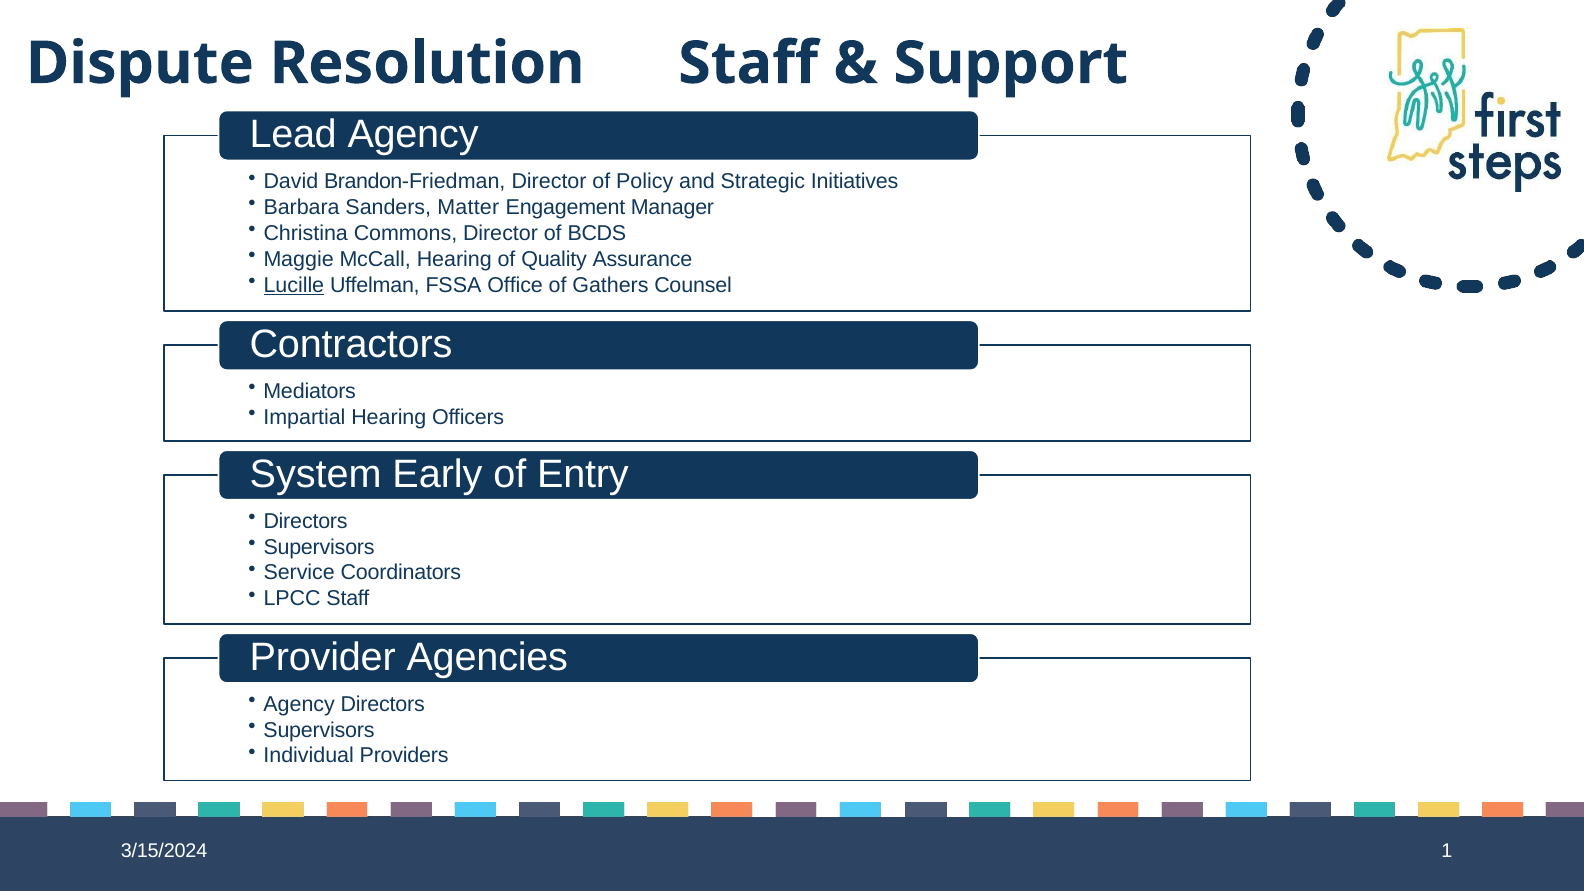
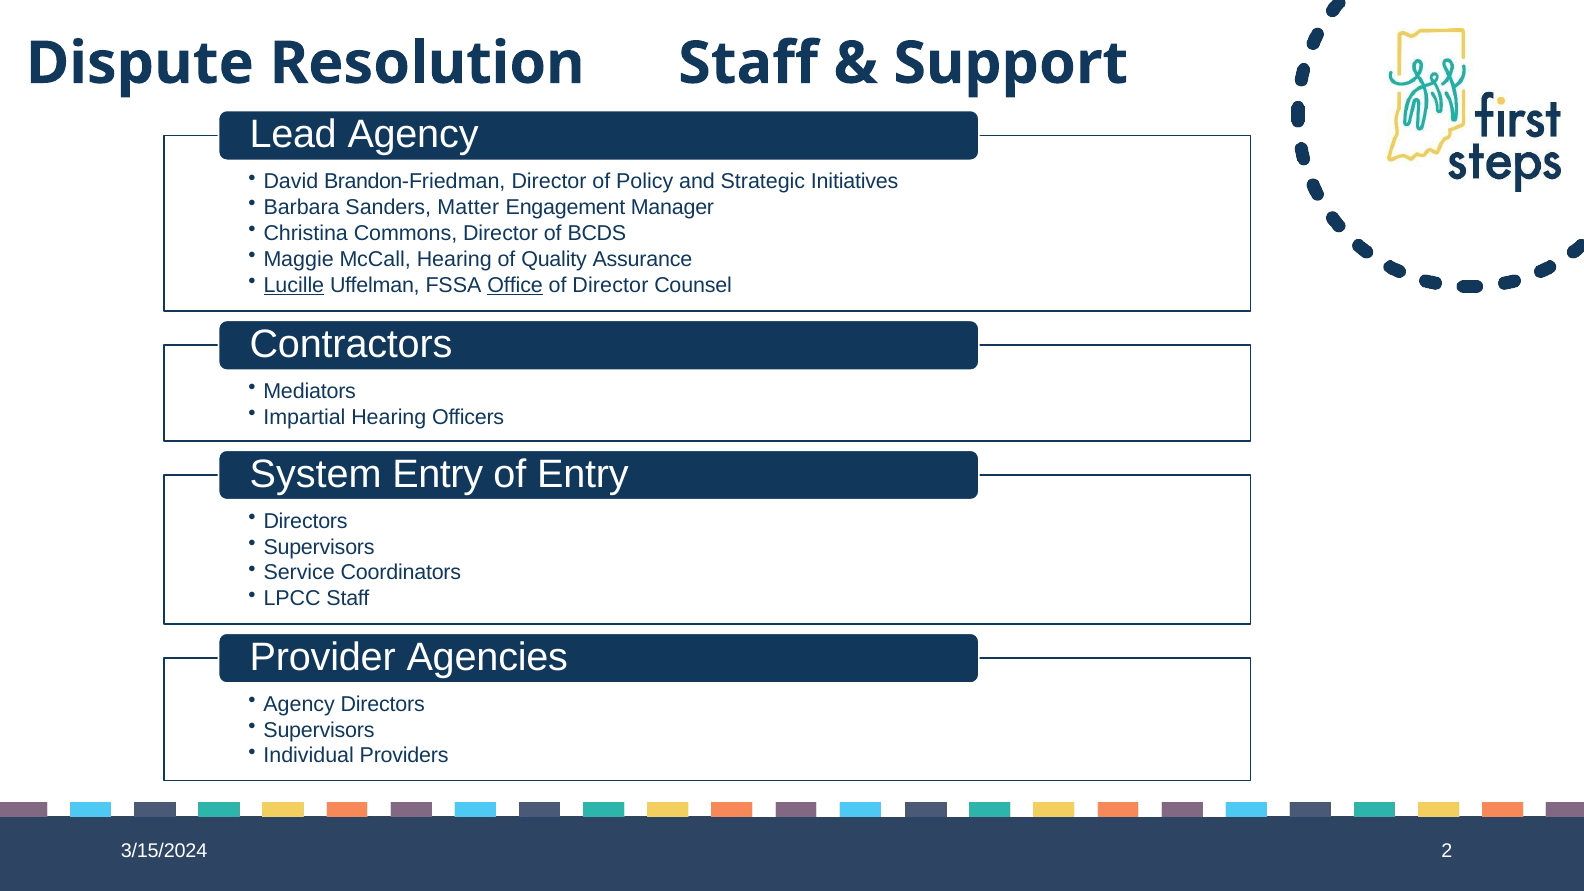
Office underline: none -> present
of Gathers: Gathers -> Director
System Early: Early -> Entry
1: 1 -> 2
